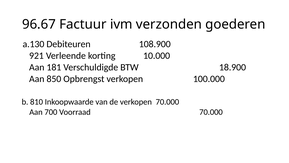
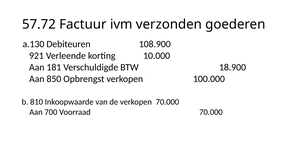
96.67: 96.67 -> 57.72
